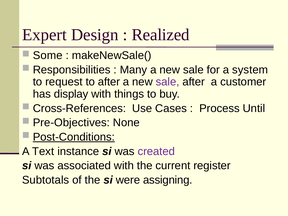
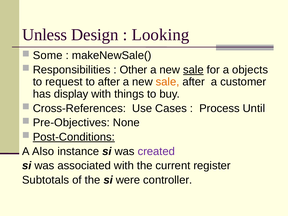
Expert: Expert -> Unless
Realized: Realized -> Looking
Many: Many -> Other
sale at (193, 70) underline: none -> present
system: system -> objects
sale at (168, 82) colour: purple -> orange
Text: Text -> Also
assigning: assigning -> controller
